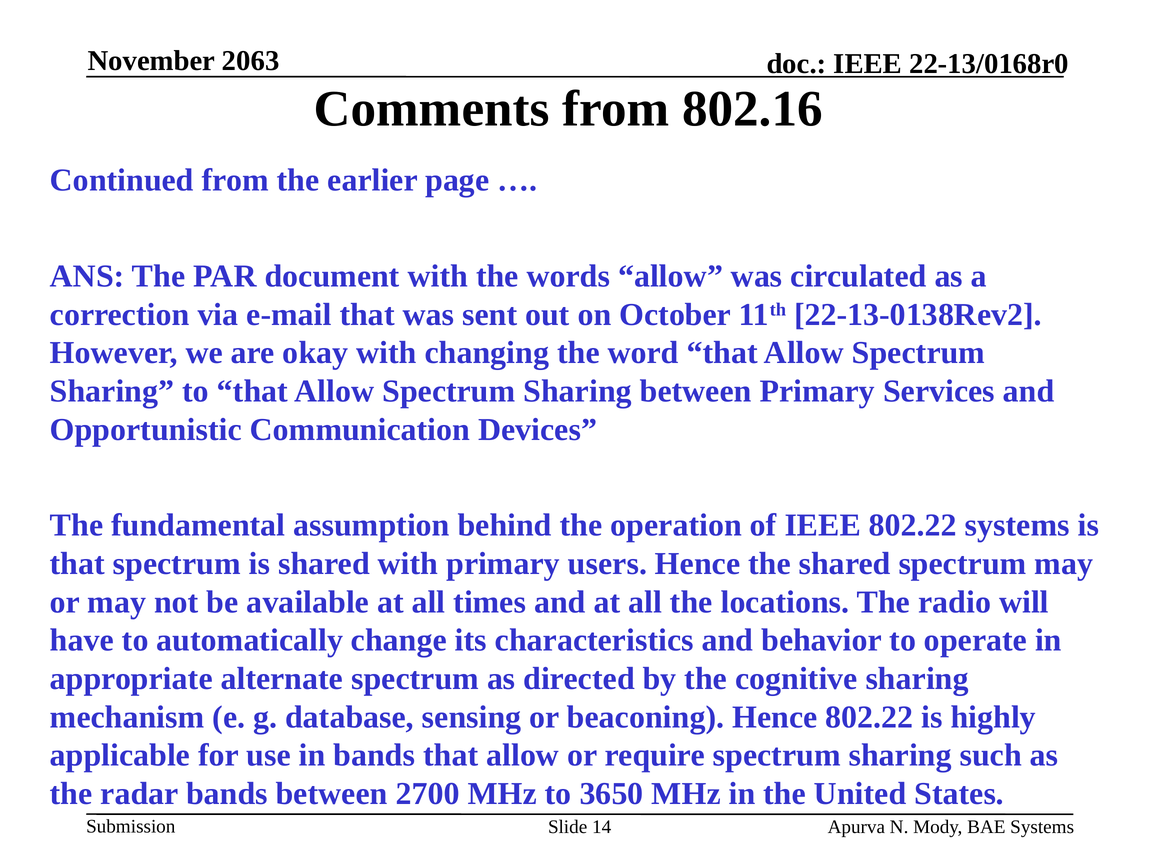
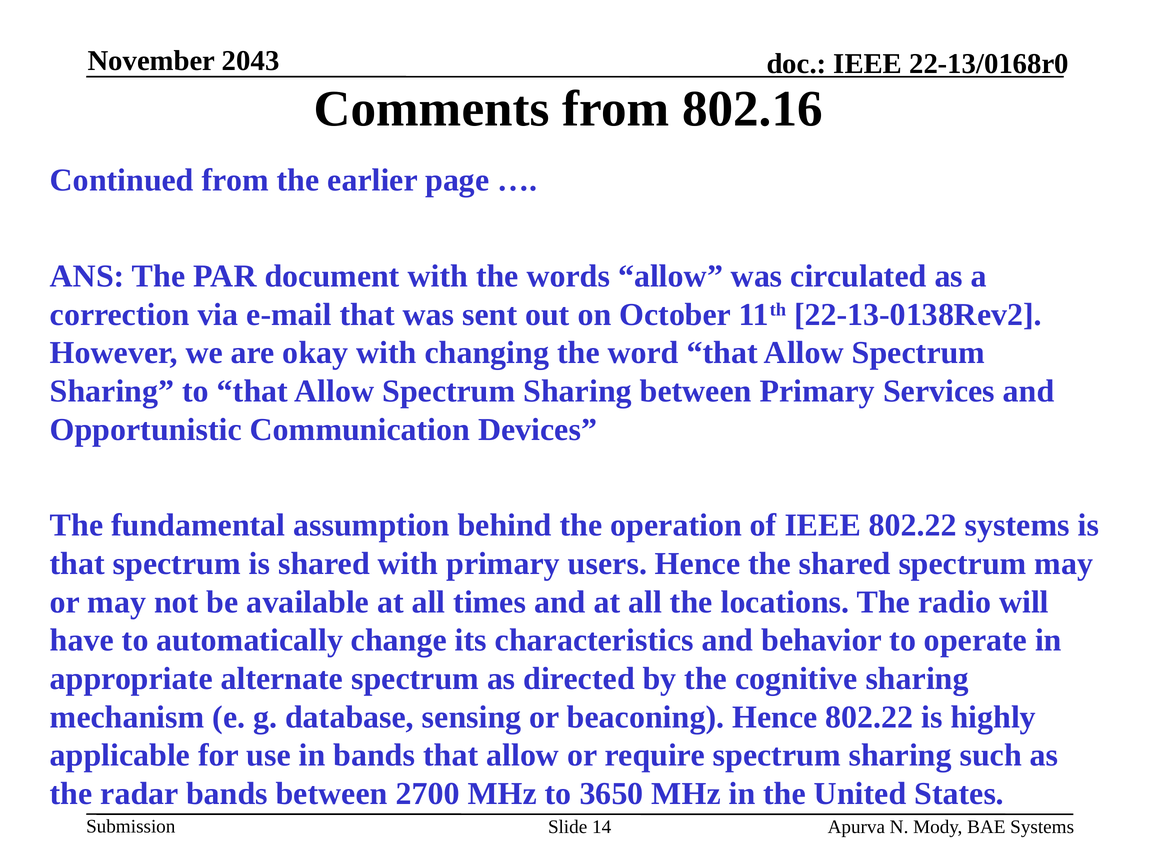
2063: 2063 -> 2043
